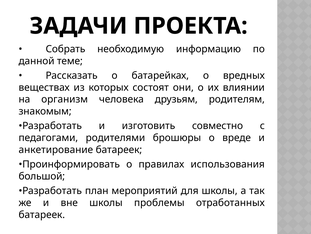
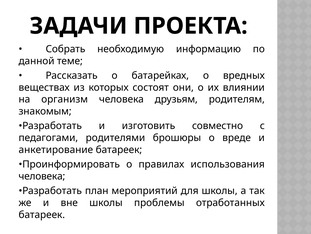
большой at (42, 176): большой -> человека
